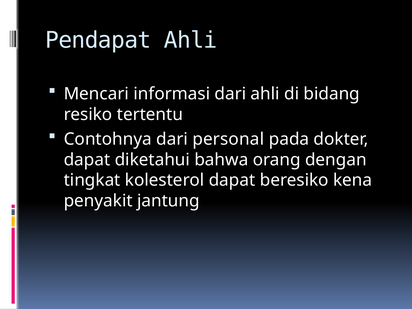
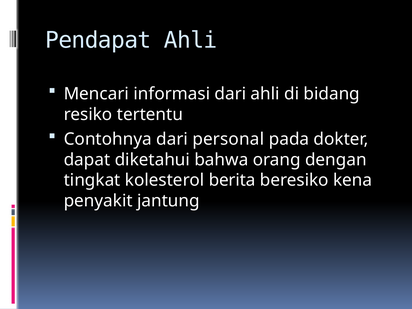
kolesterol dapat: dapat -> berita
